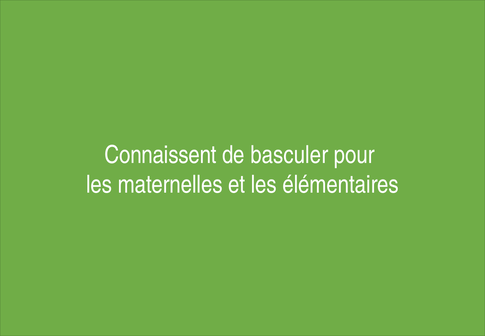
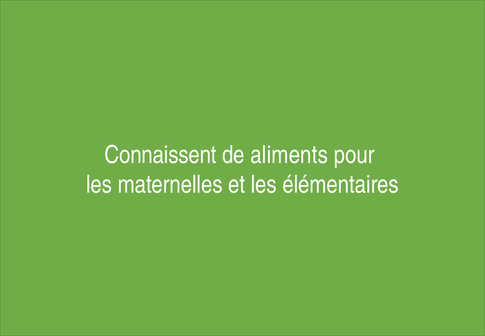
basculer: basculer -> aliments
